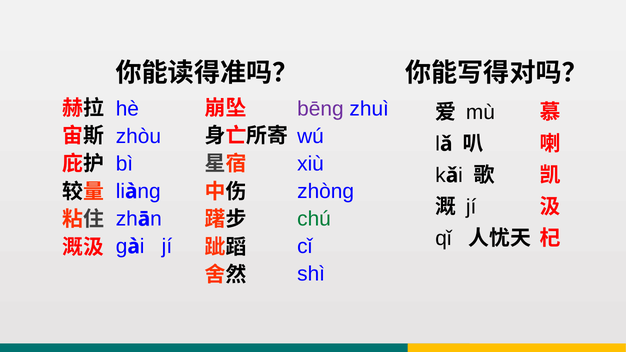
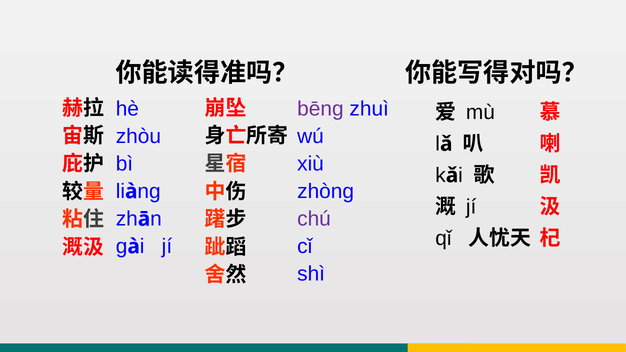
chú colour: green -> purple
